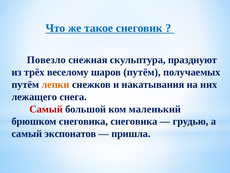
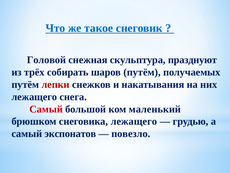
Повезло: Повезло -> Головой
веселому: веселому -> собирать
лепки colour: orange -> red
снеговика снеговика: снеговика -> лежащего
пришла: пришла -> повезло
